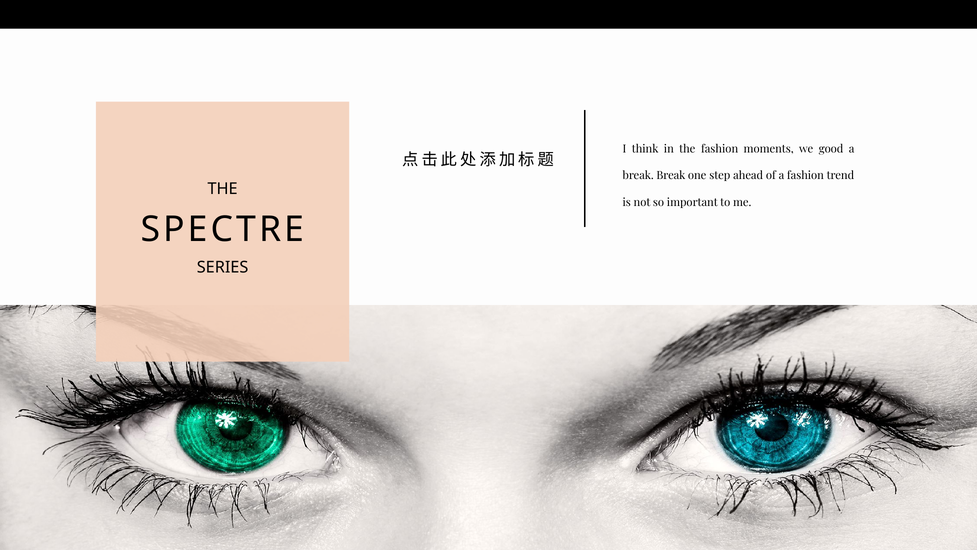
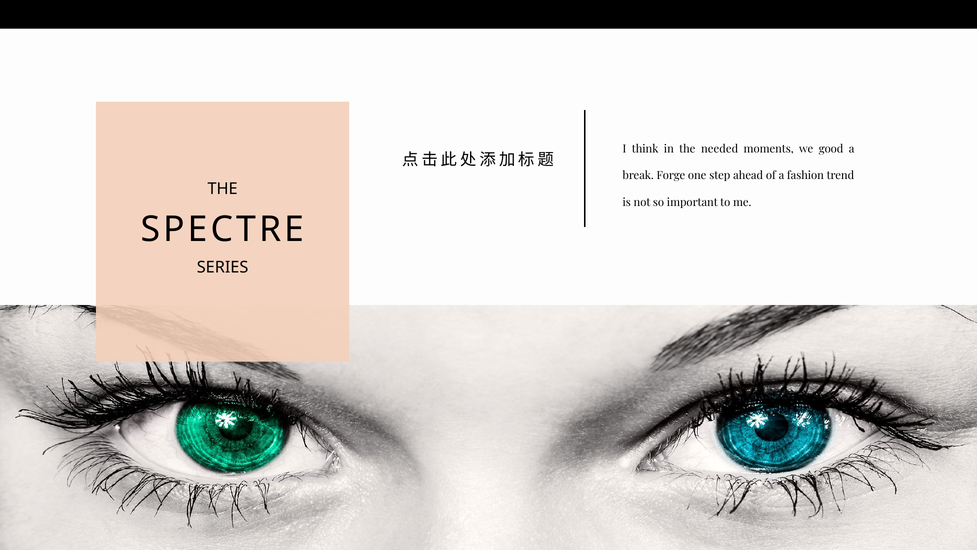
the fashion: fashion -> needed
break Break: Break -> Forge
